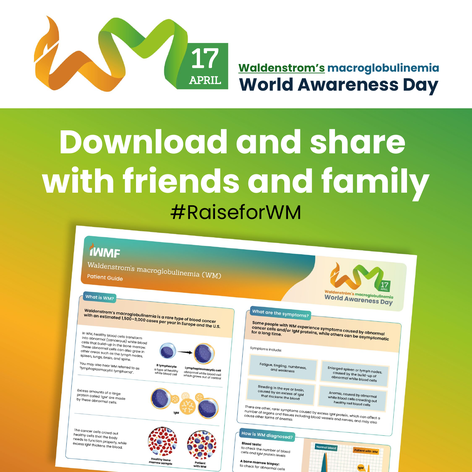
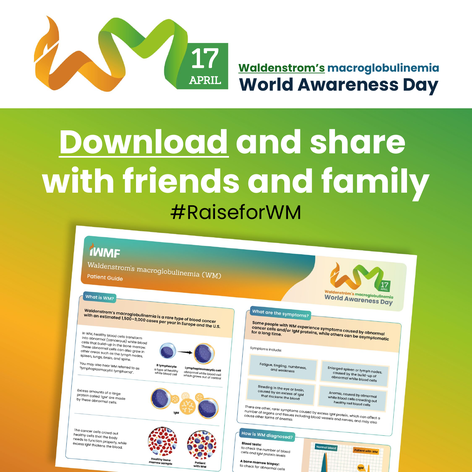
Download underline: none -> present
